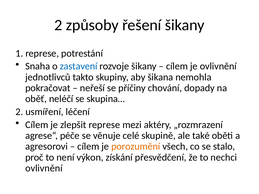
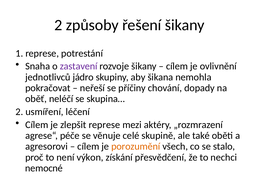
zastavení colour: blue -> purple
takto: takto -> jádro
ovlivnění at (44, 168): ovlivnění -> nemocné
